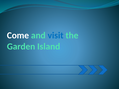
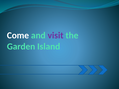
visit colour: blue -> purple
